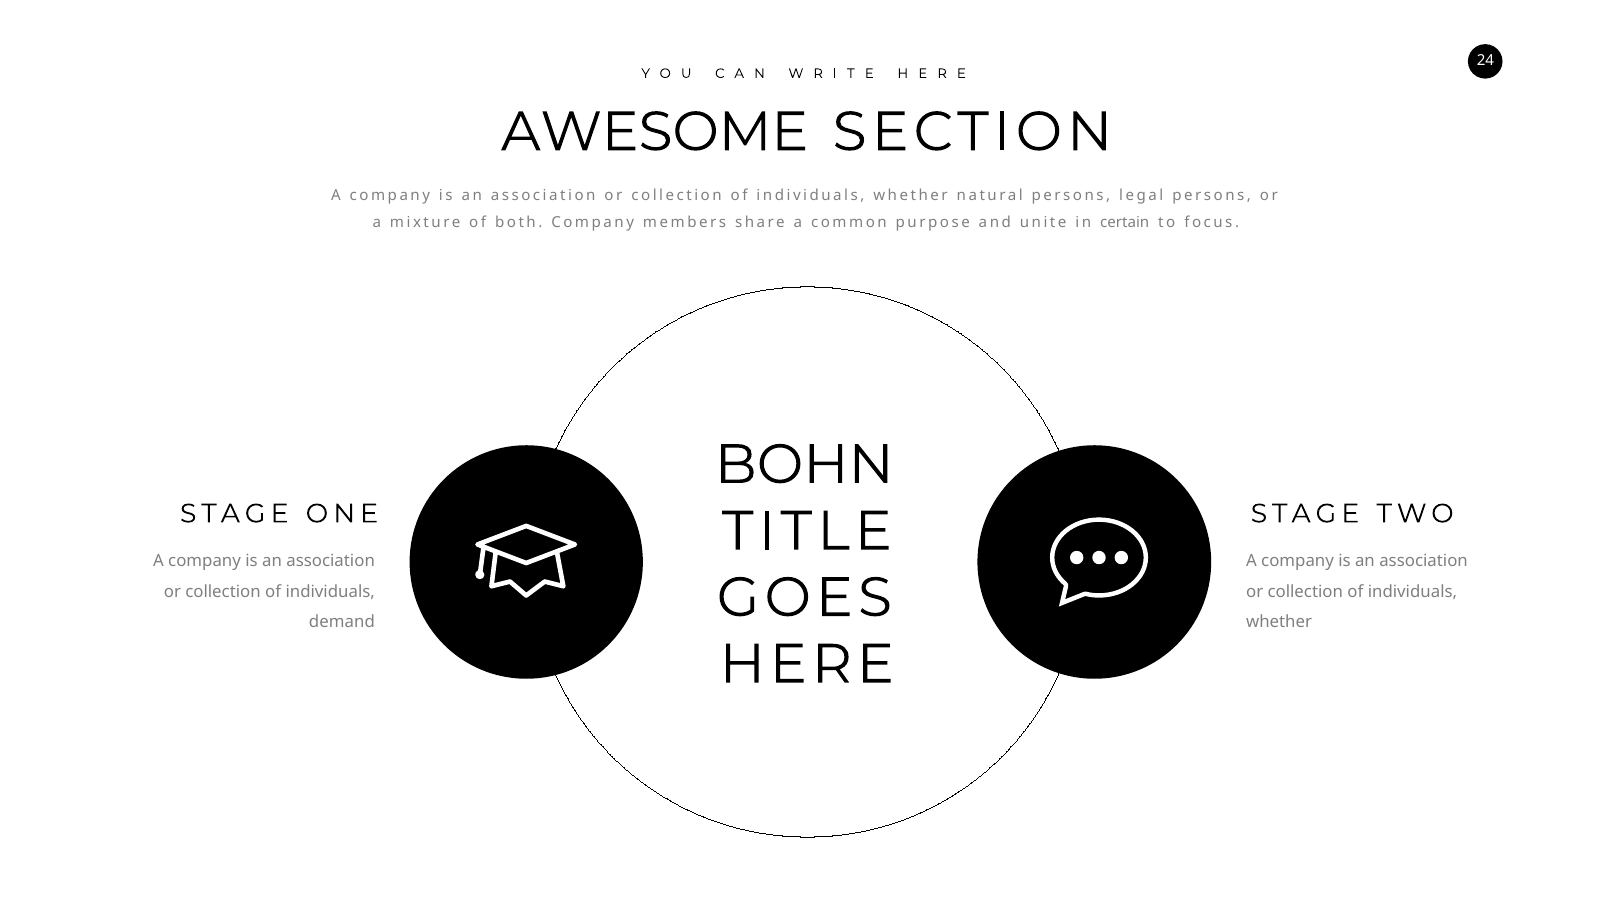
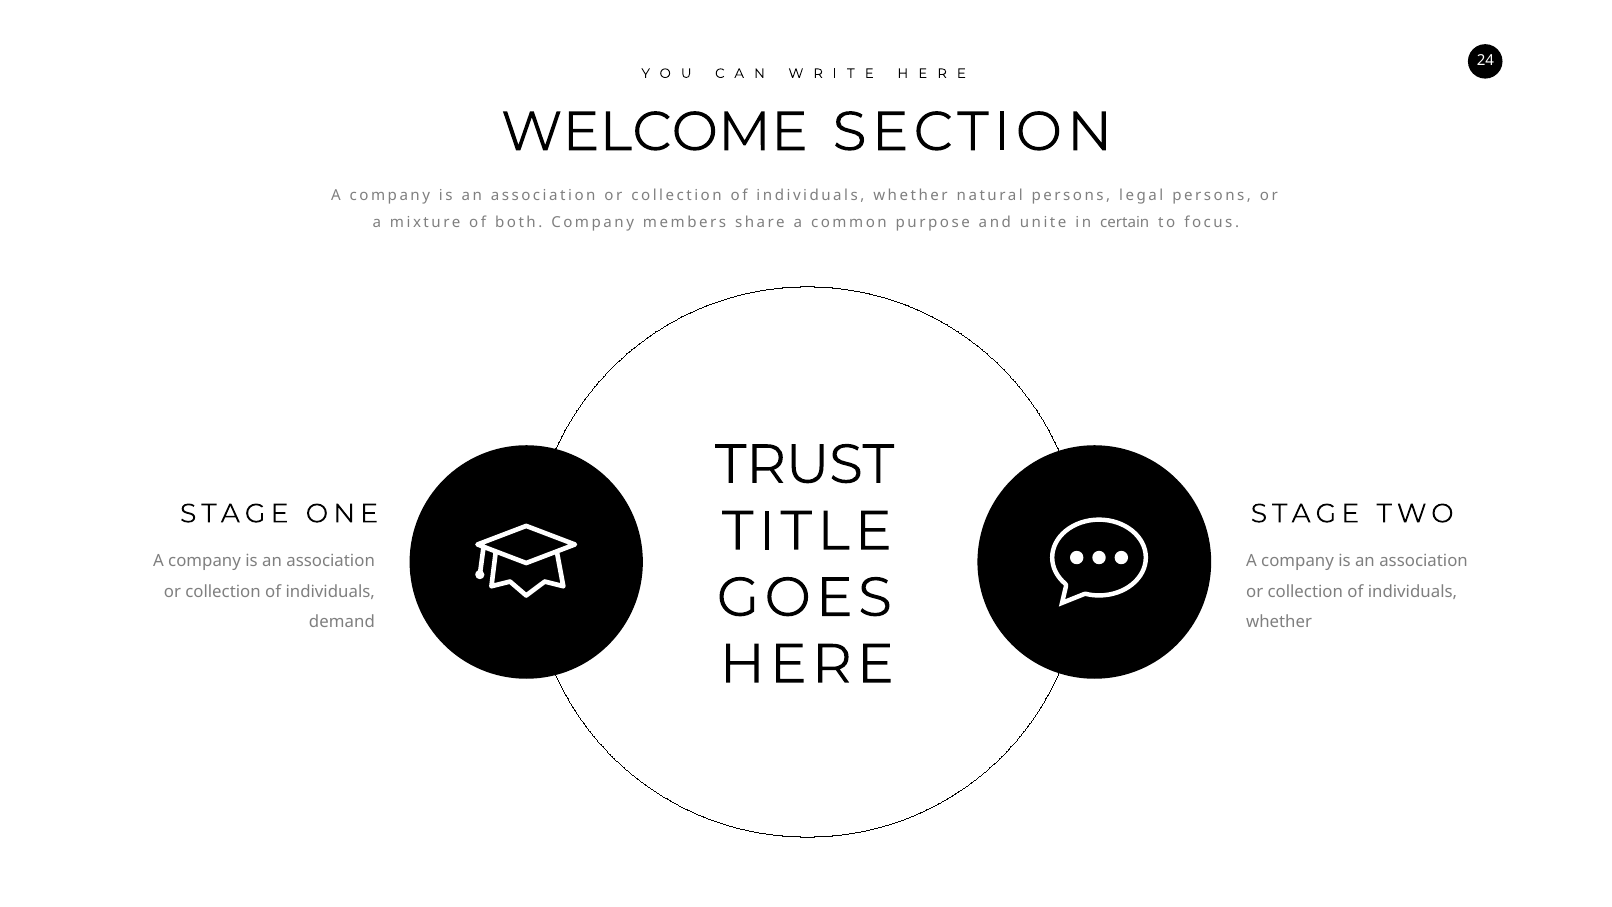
AWESOME: AWESOME -> WELCOME
BOHN: BOHN -> TRUST
